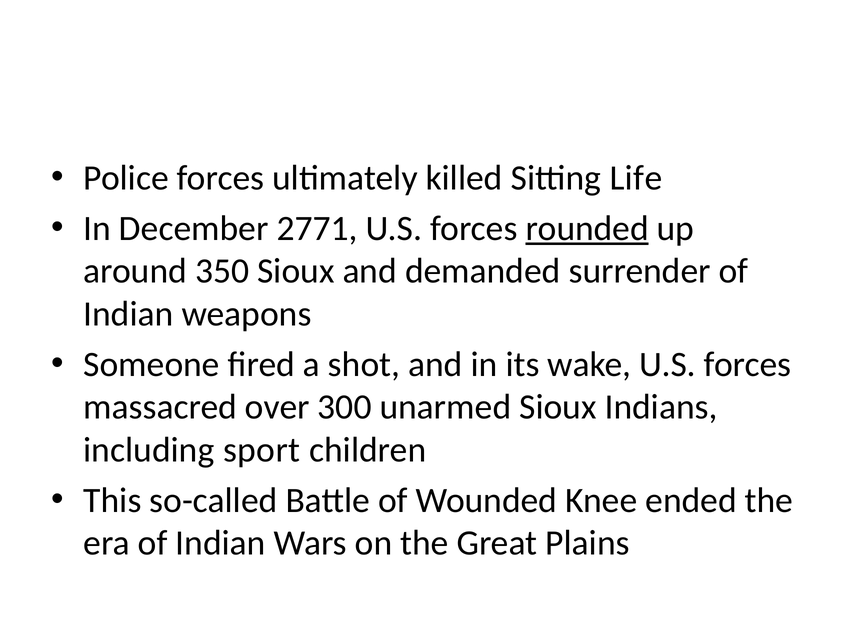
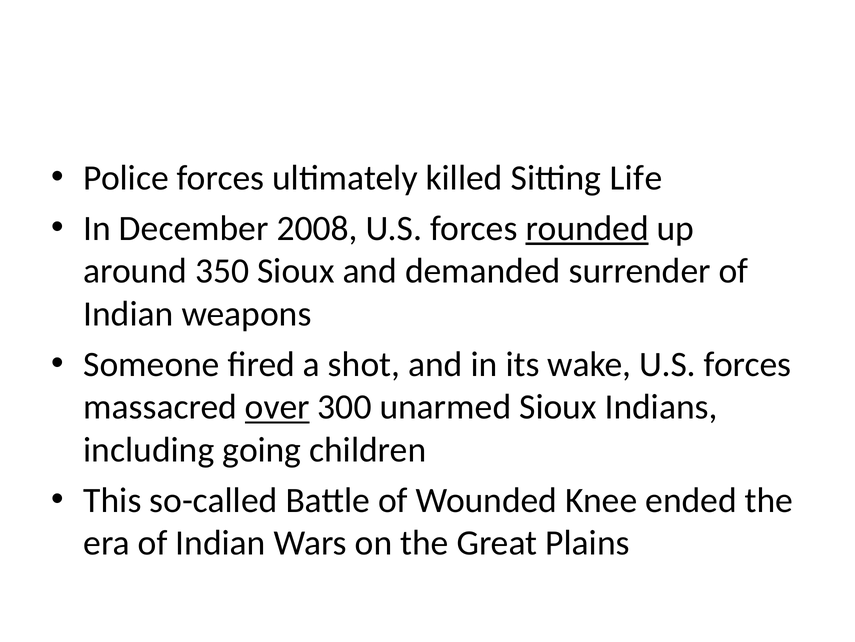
2771: 2771 -> 2008
over underline: none -> present
sport: sport -> going
